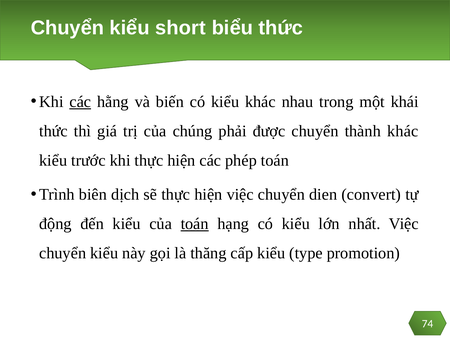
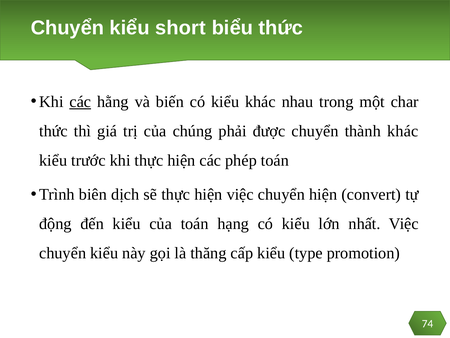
khái: khái -> char
chuyển dien: dien -> hiện
toán at (195, 224) underline: present -> none
